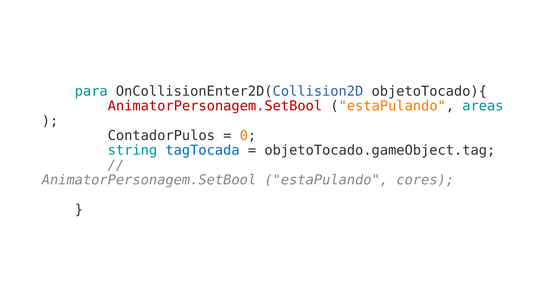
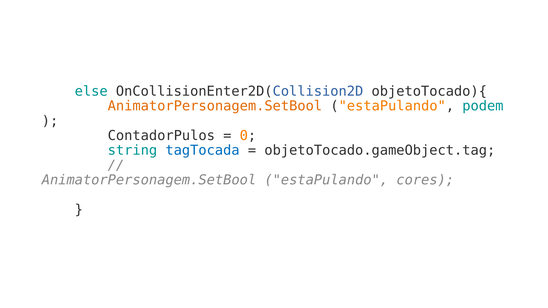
para: para -> else
AnimatorPersonagem.SetBool at (215, 106) colour: red -> orange
areas: areas -> podem
